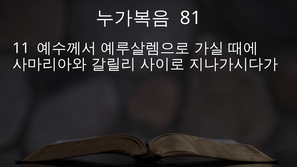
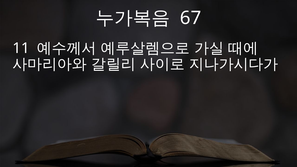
81: 81 -> 67
